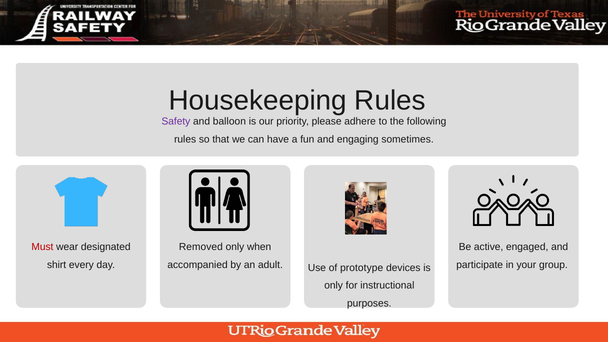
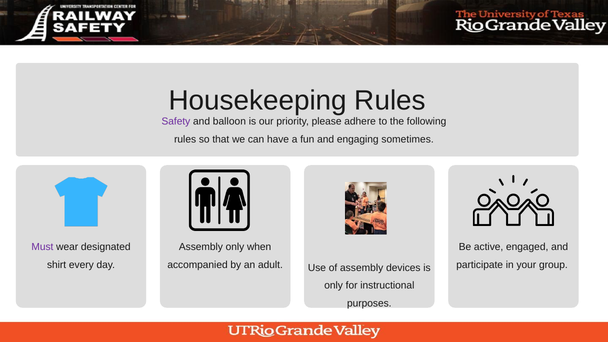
Must colour: red -> purple
Removed at (201, 247): Removed -> Assembly
of prototype: prototype -> assembly
